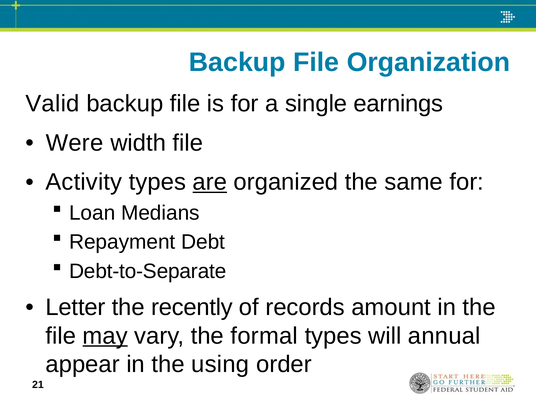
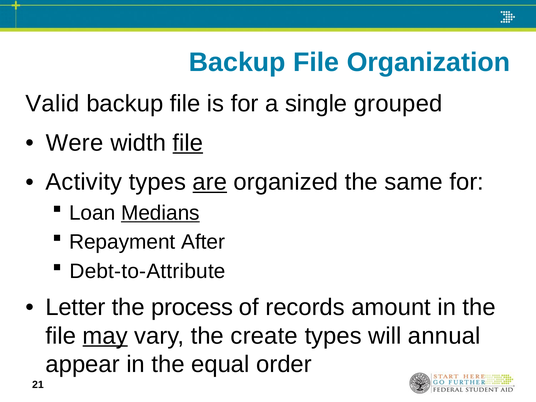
earnings: earnings -> grouped
file at (188, 143) underline: none -> present
Medians underline: none -> present
Debt: Debt -> After
Debt-to-Separate: Debt-to-Separate -> Debt-to-Attribute
recently: recently -> process
formal: formal -> create
using: using -> equal
